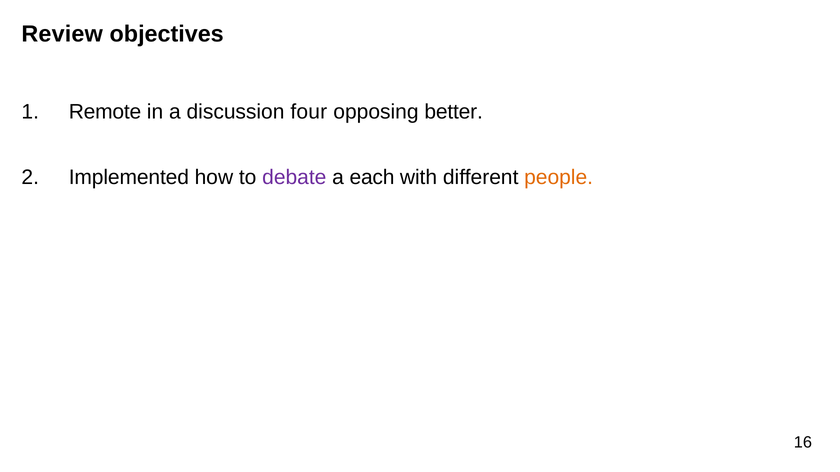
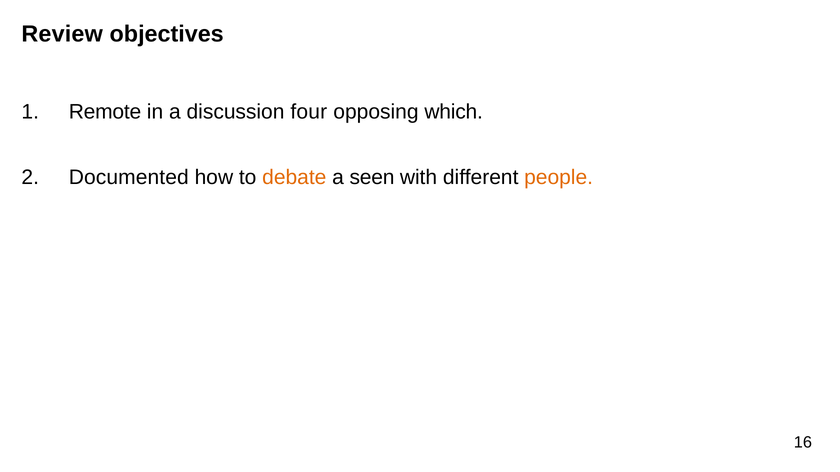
better: better -> which
Implemented: Implemented -> Documented
debate colour: purple -> orange
each: each -> seen
